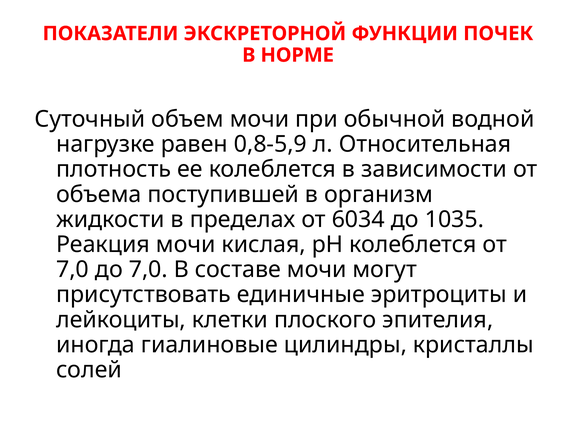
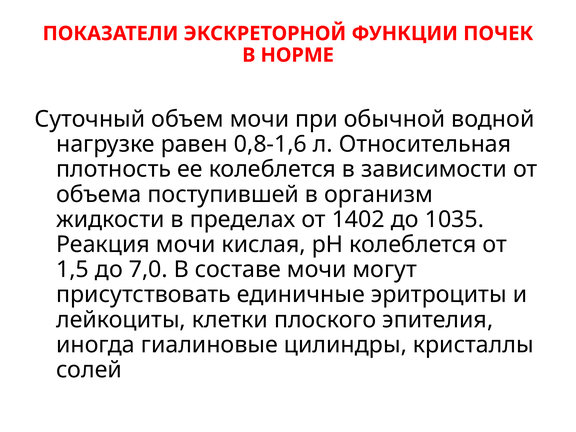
0,8-5,9: 0,8-5,9 -> 0,8-1,6
6034: 6034 -> 1402
7,0 at (73, 270): 7,0 -> 1,5
